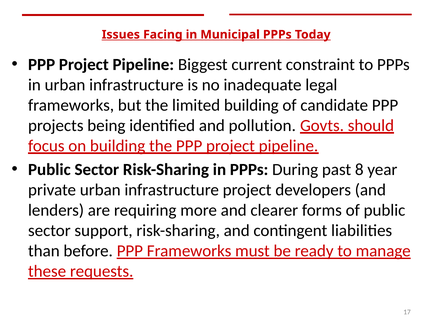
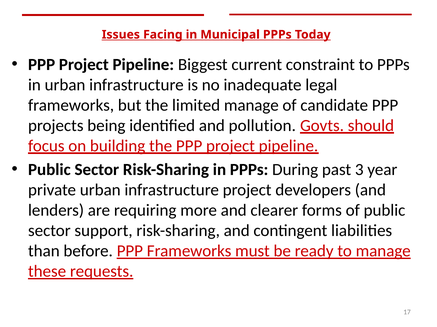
limited building: building -> manage
8: 8 -> 3
